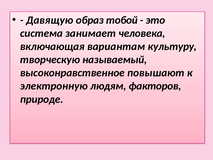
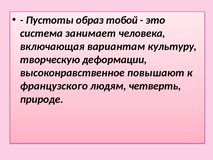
Давящую: Давящую -> Пустоты
называемый: называемый -> деформации
электронную: электронную -> французского
факторов: факторов -> четверть
